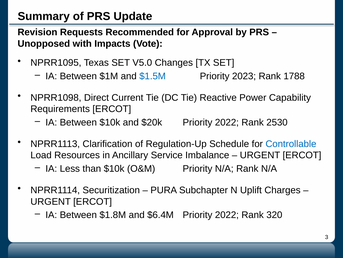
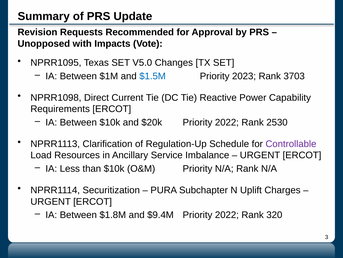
1788: 1788 -> 3703
Controllable colour: blue -> purple
$6.4M: $6.4M -> $9.4M
